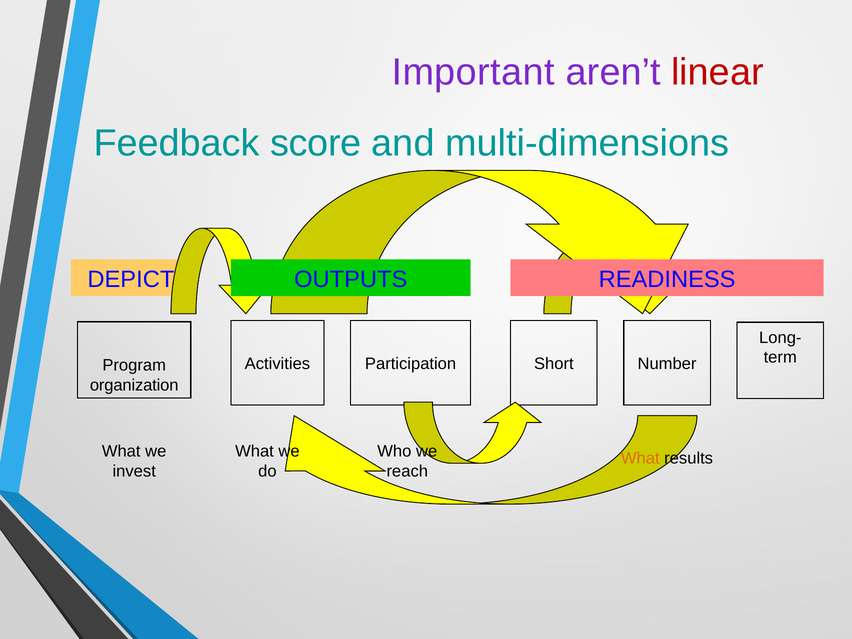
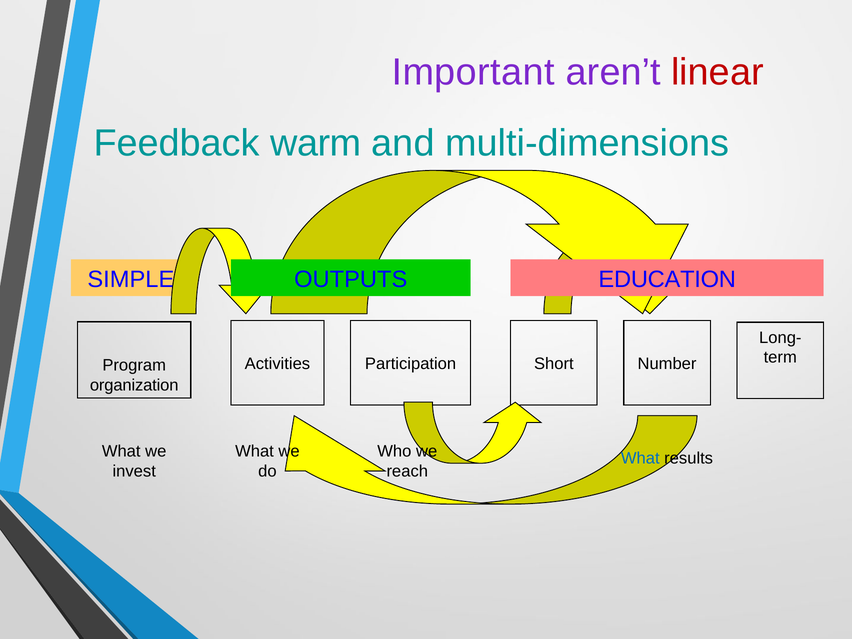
score: score -> warm
DEPICT: DEPICT -> SIMPLE
READINESS: READINESS -> EDUCATION
What at (640, 458) colour: orange -> blue
